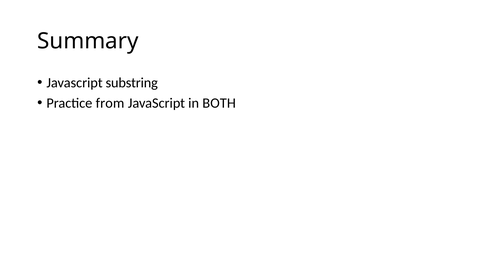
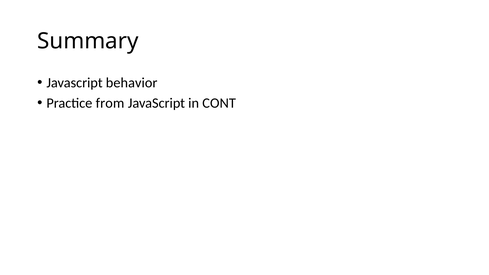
substring: substring -> behavior
BOTH: BOTH -> CONT
